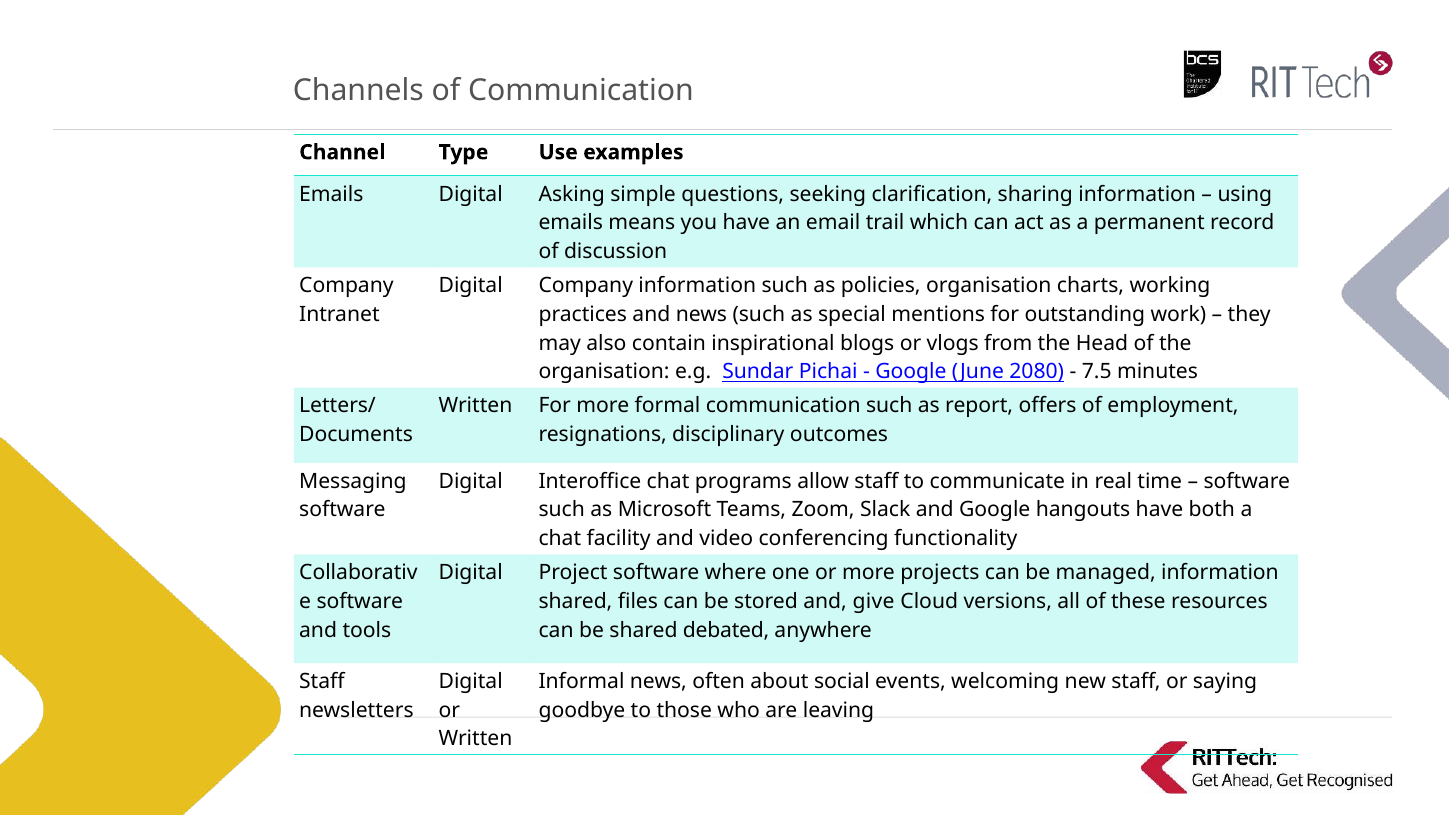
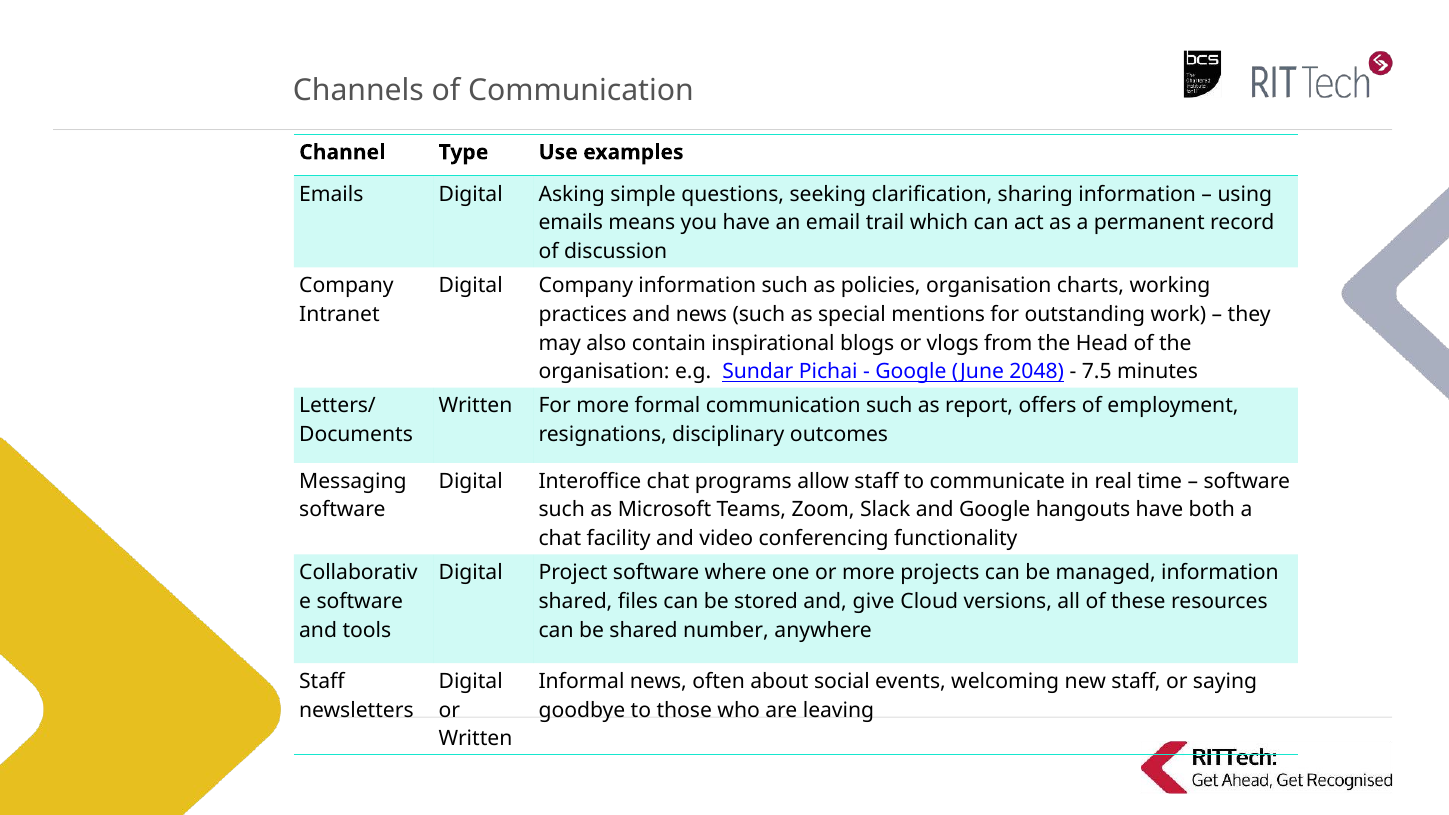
2080: 2080 -> 2048
debated: debated -> number
